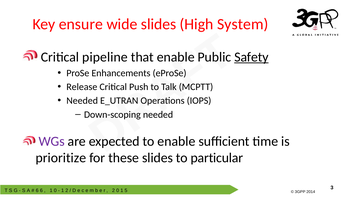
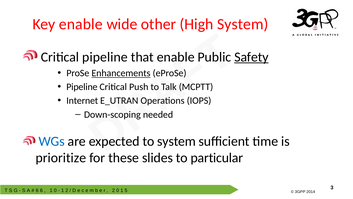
Key ensure: ensure -> enable
wide slides: slides -> other
Enhancements underline: none -> present
Release at (82, 87): Release -> Pipeline
Needed at (82, 101): Needed -> Internet
WGs colour: purple -> blue
enable at (176, 141): enable -> system
